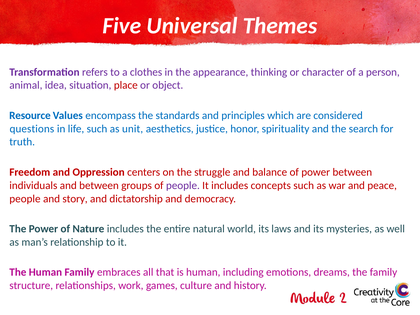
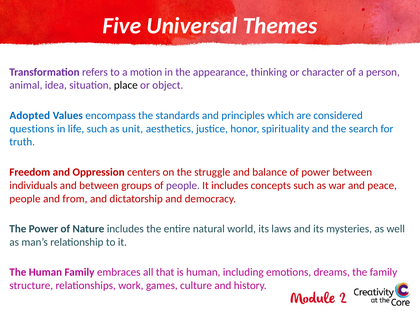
clothes: clothes -> motion
place colour: red -> black
Resource: Resource -> Adopted
story: story -> from
